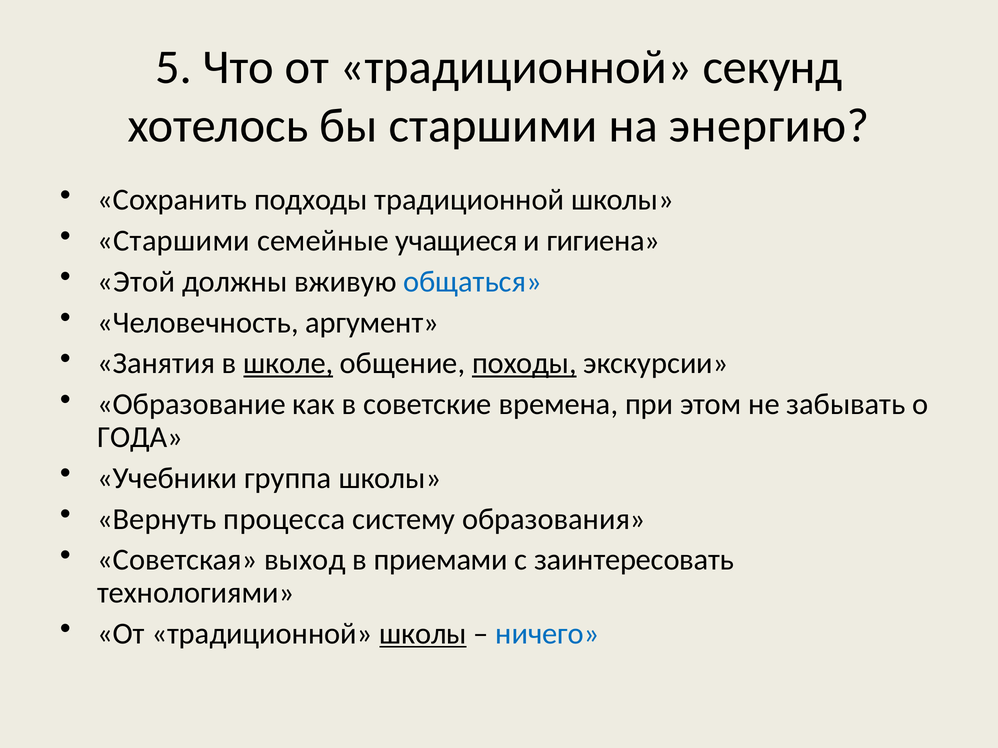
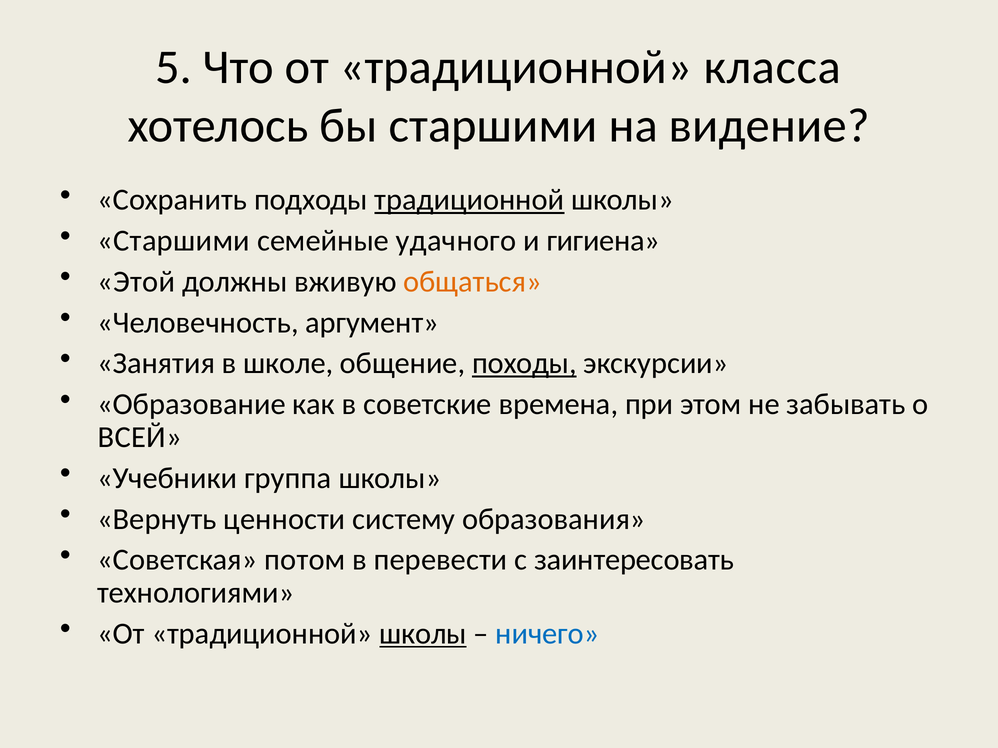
секунд: секунд -> класса
энергию: энергию -> видение
традиционной at (469, 200) underline: none -> present
учащиеся: учащиеся -> удачного
общаться colour: blue -> orange
школе underline: present -> none
ГОДА: ГОДА -> ВСЕЙ
процесса: процесса -> ценности
выход: выход -> потом
приемами: приемами -> перевести
